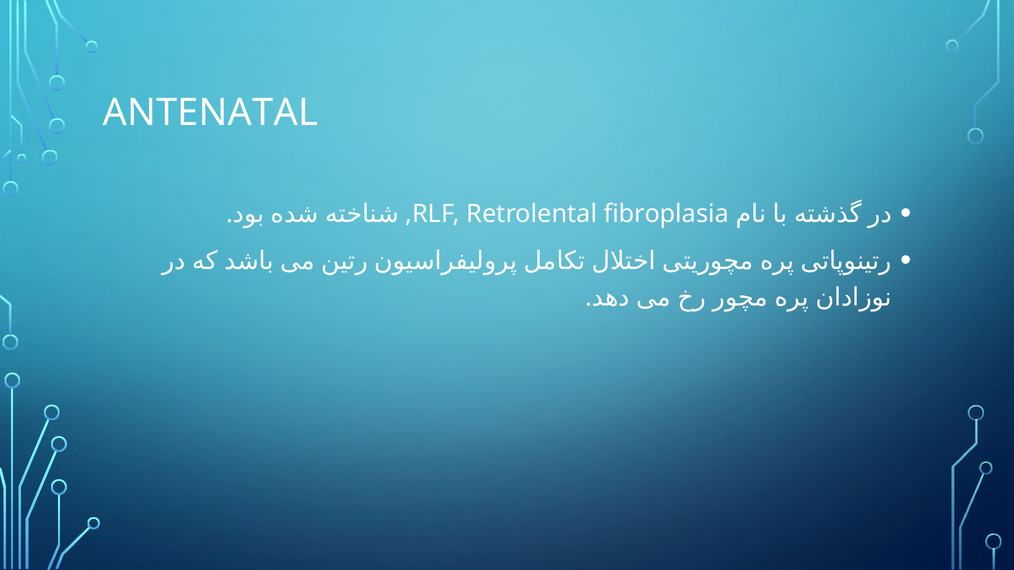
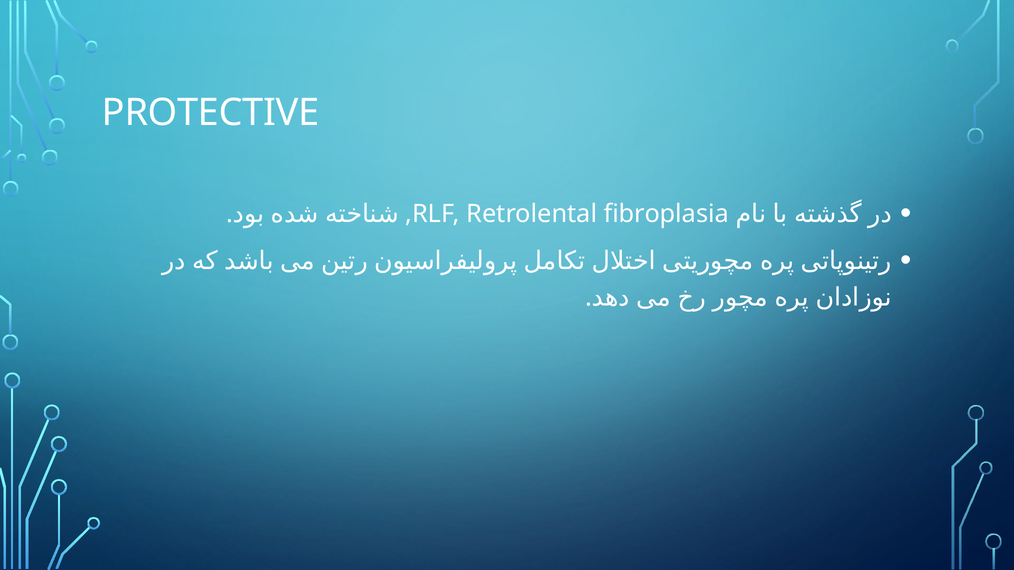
ANTENATAL: ANTENATAL -> PROTECTIVE
